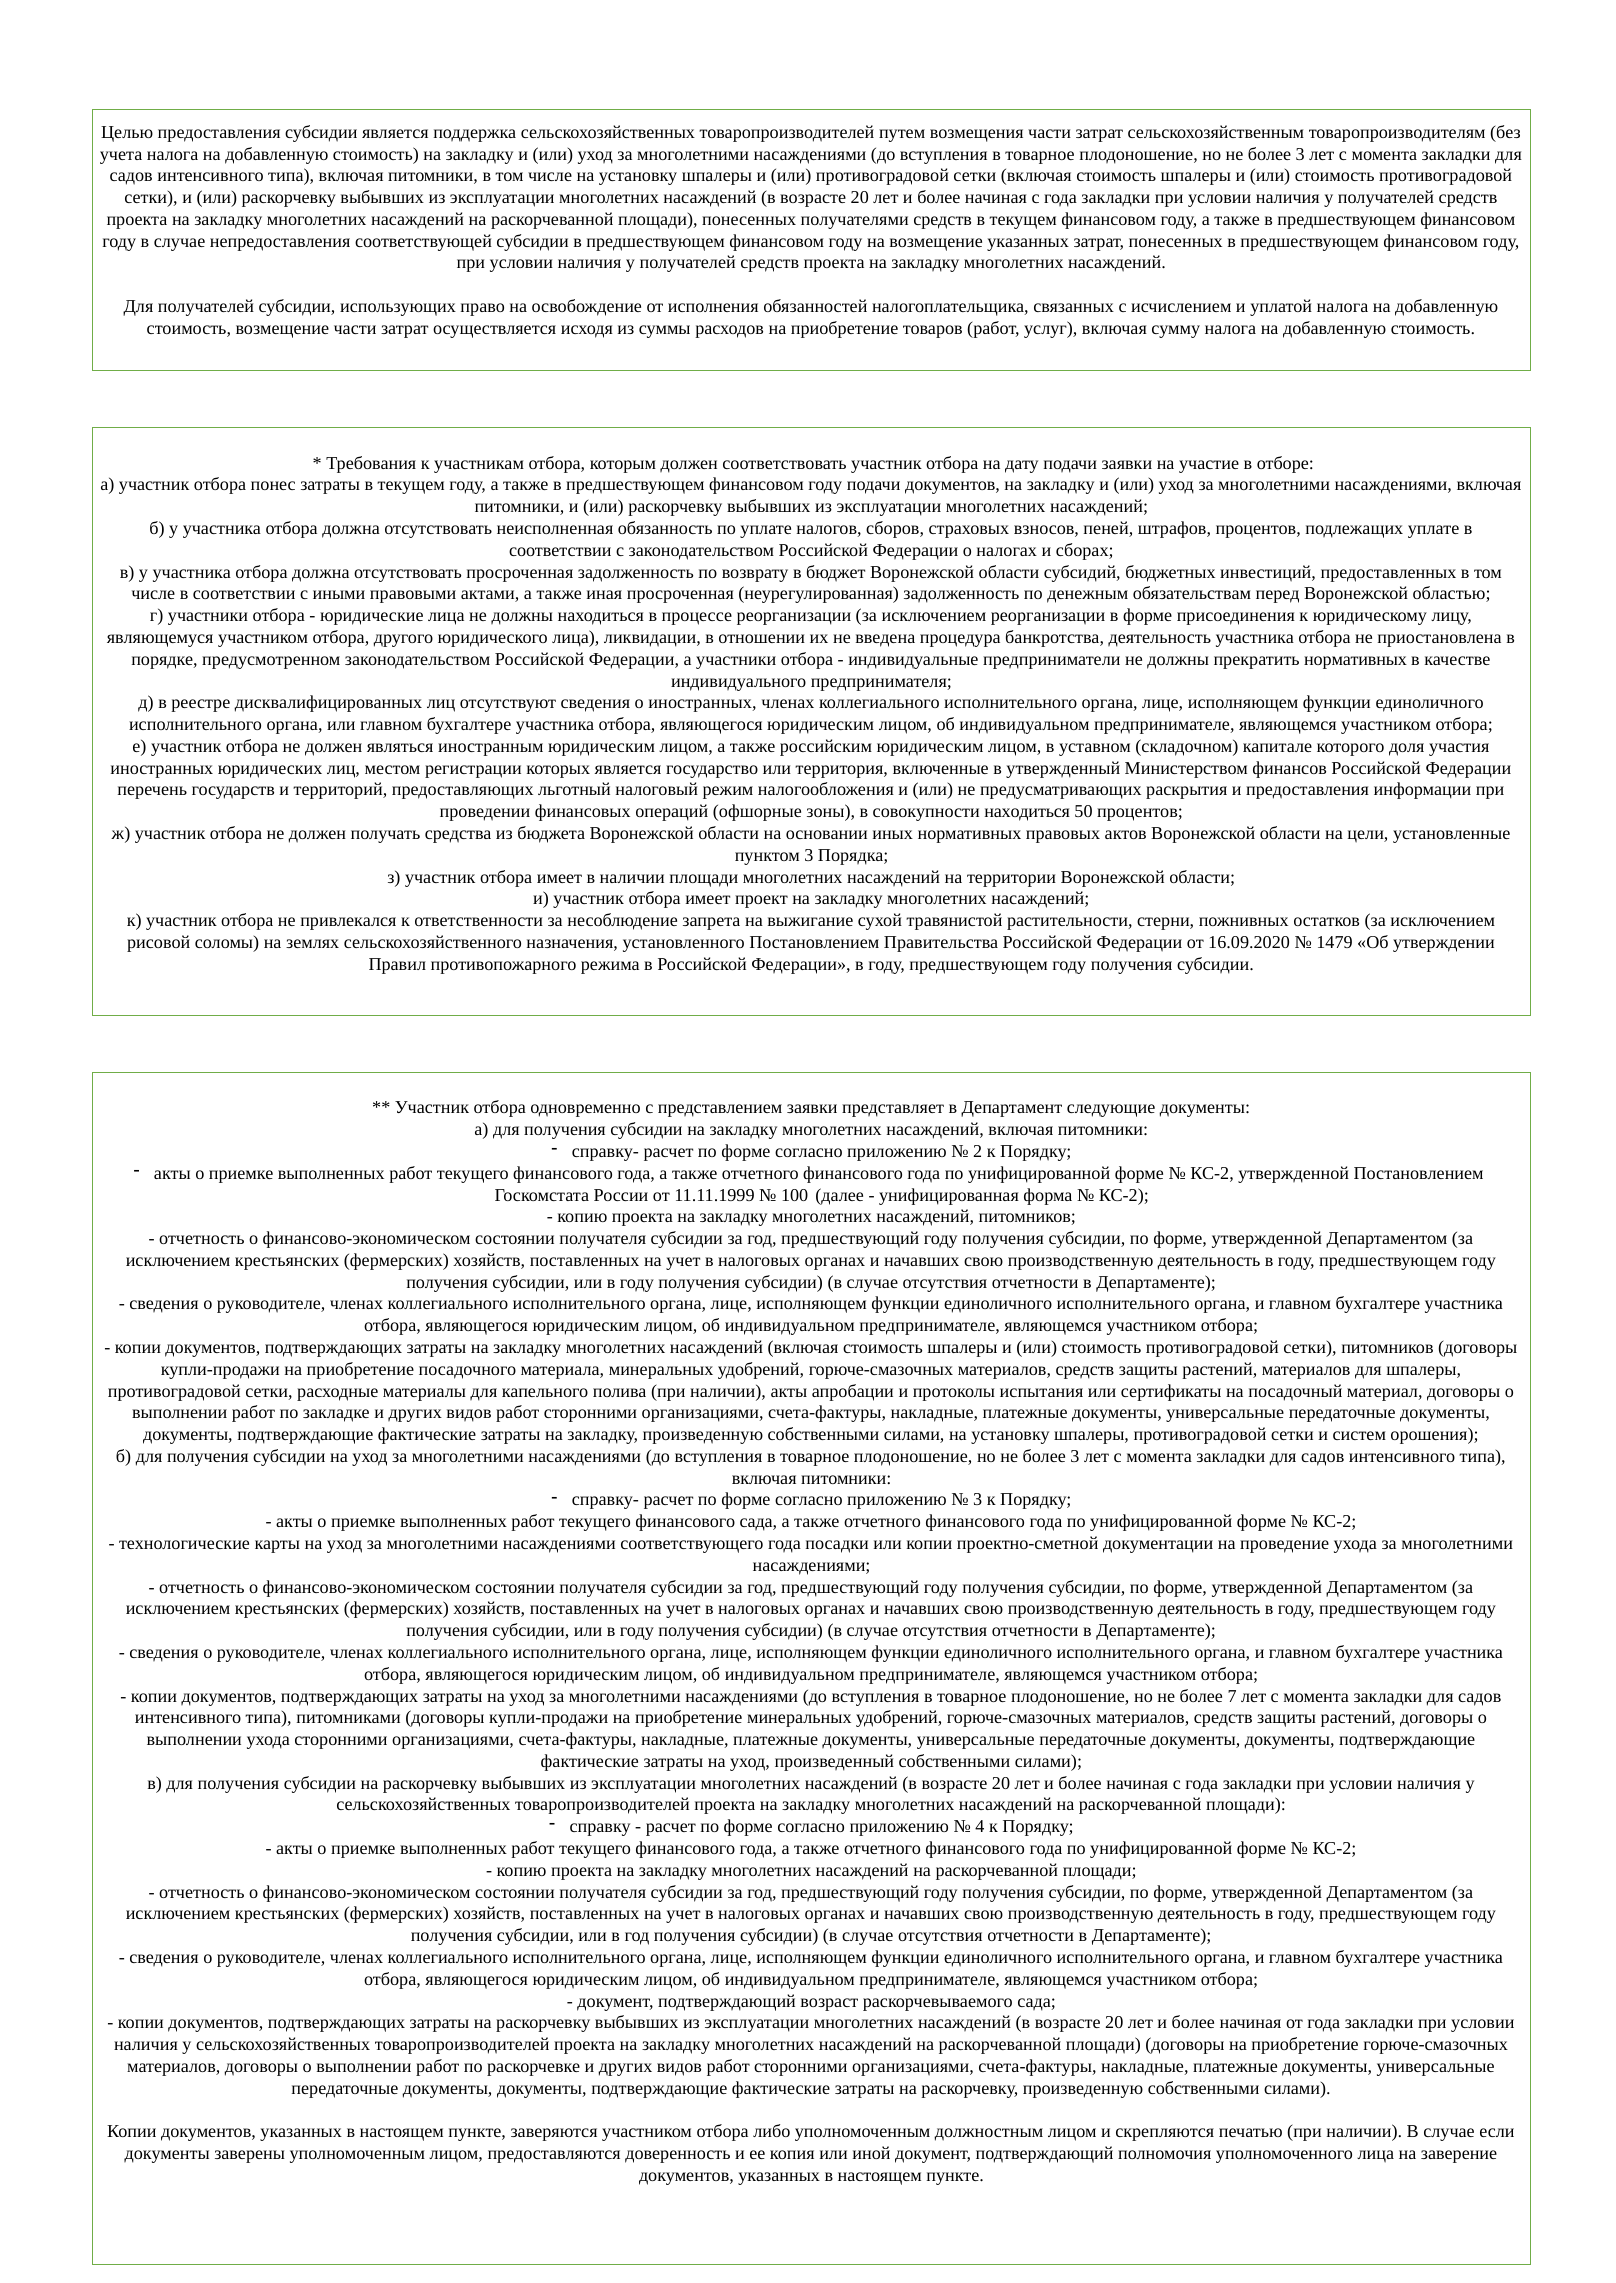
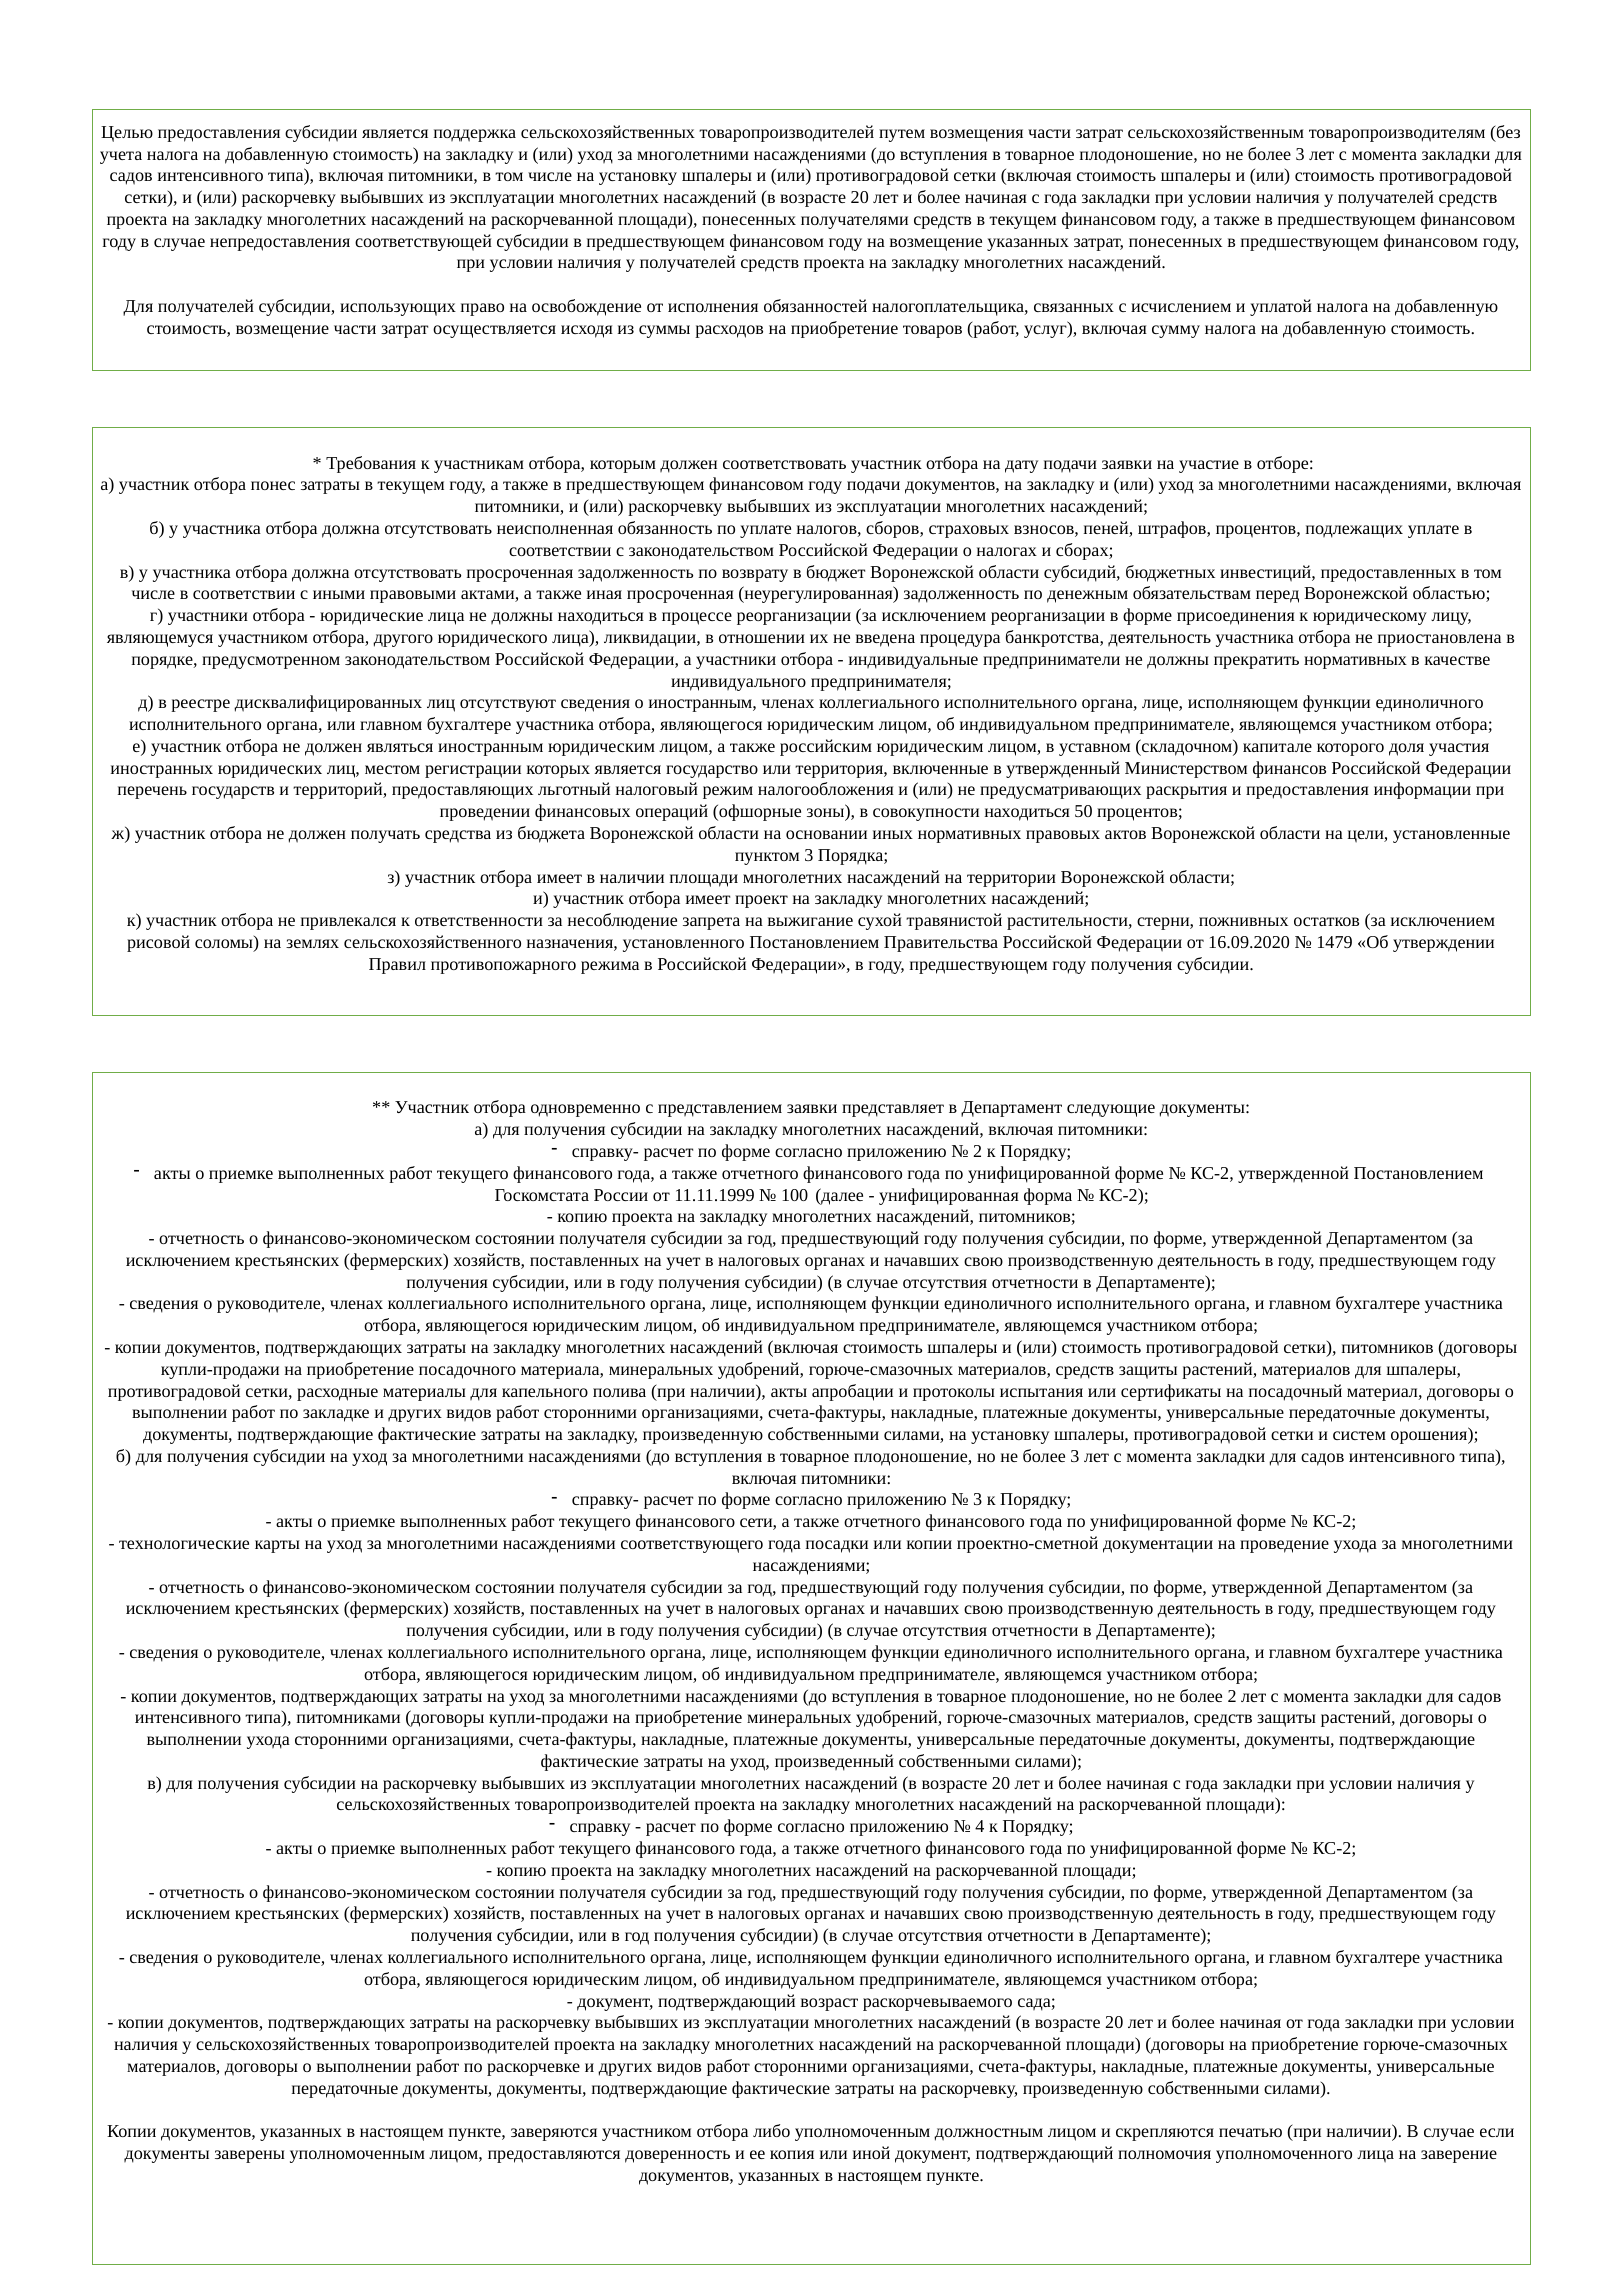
о иностранных: иностранных -> иностранным
финансового сада: сада -> сети
более 7: 7 -> 2
